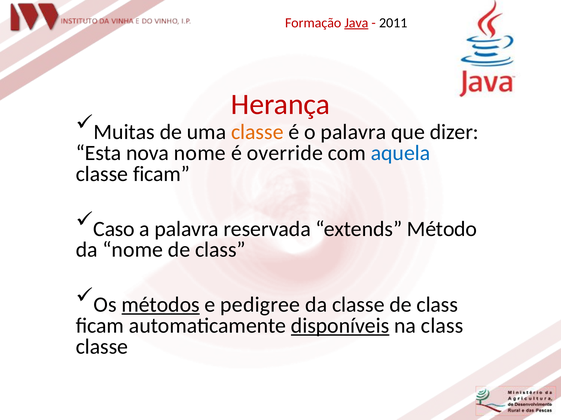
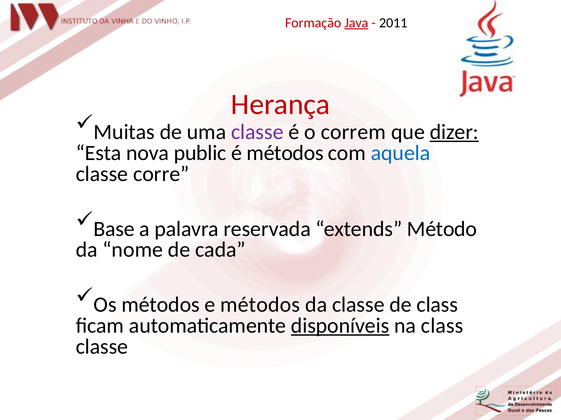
classe at (257, 132) colour: orange -> purple
o palavra: palavra -> correm
dizer underline: none -> present
nova nome: nome -> public
é override: override -> métodos
classe ficam: ficam -> corre
Caso: Caso -> Base
class at (220, 250): class -> cada
métodos at (161, 305) underline: present -> none
e pedigree: pedigree -> métodos
